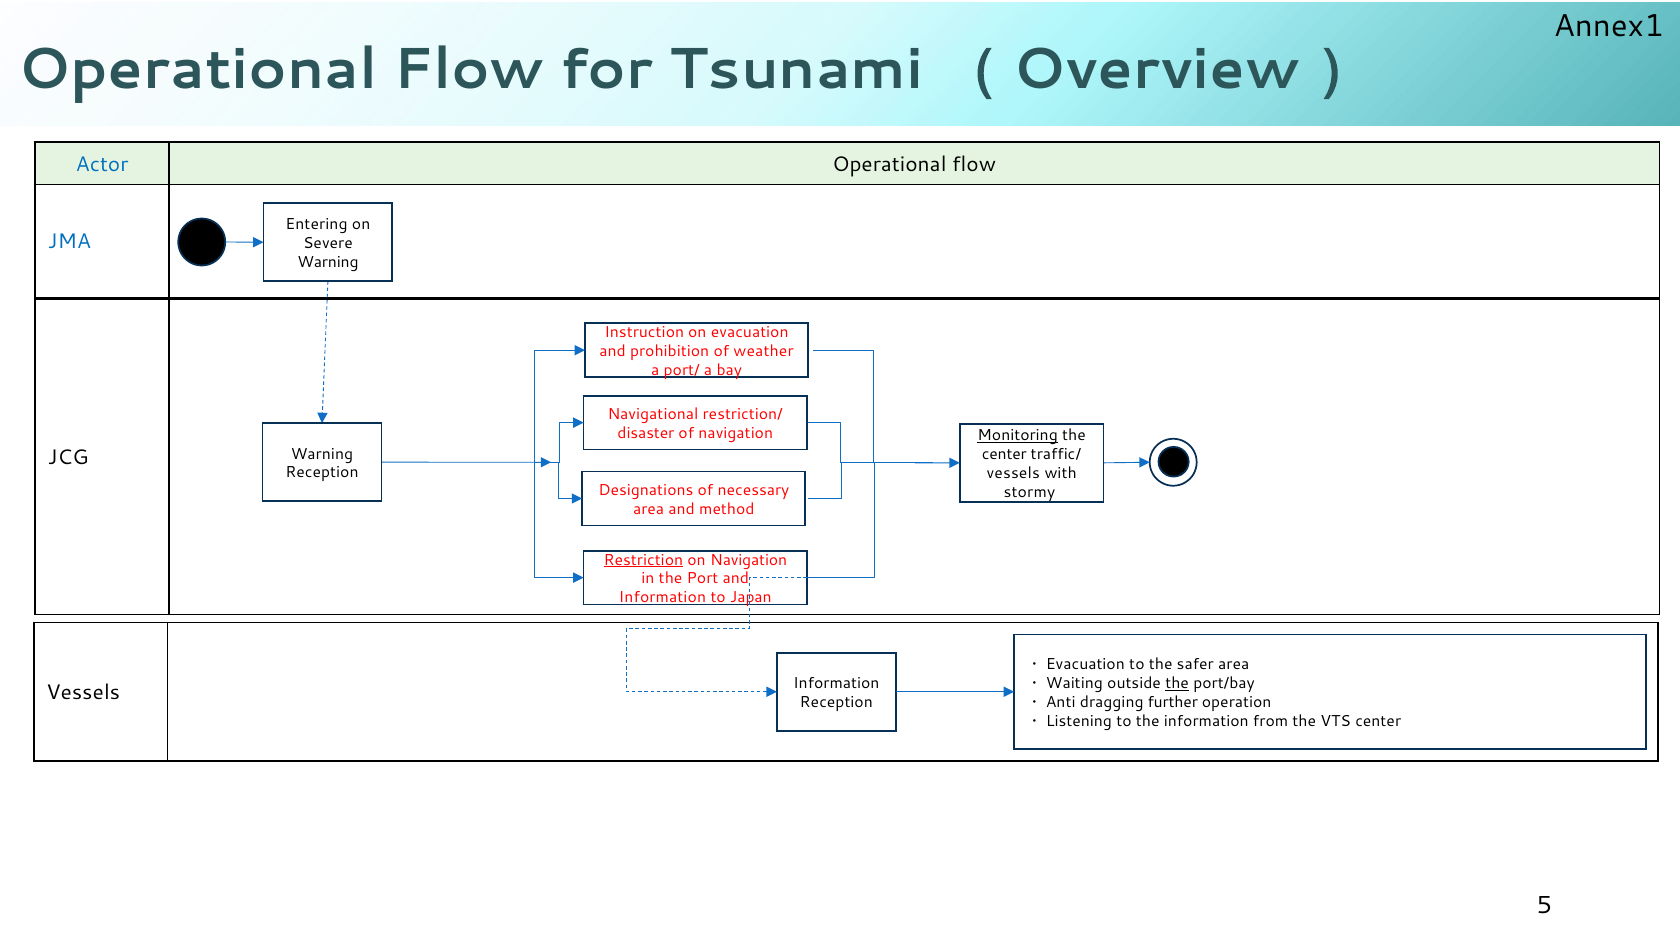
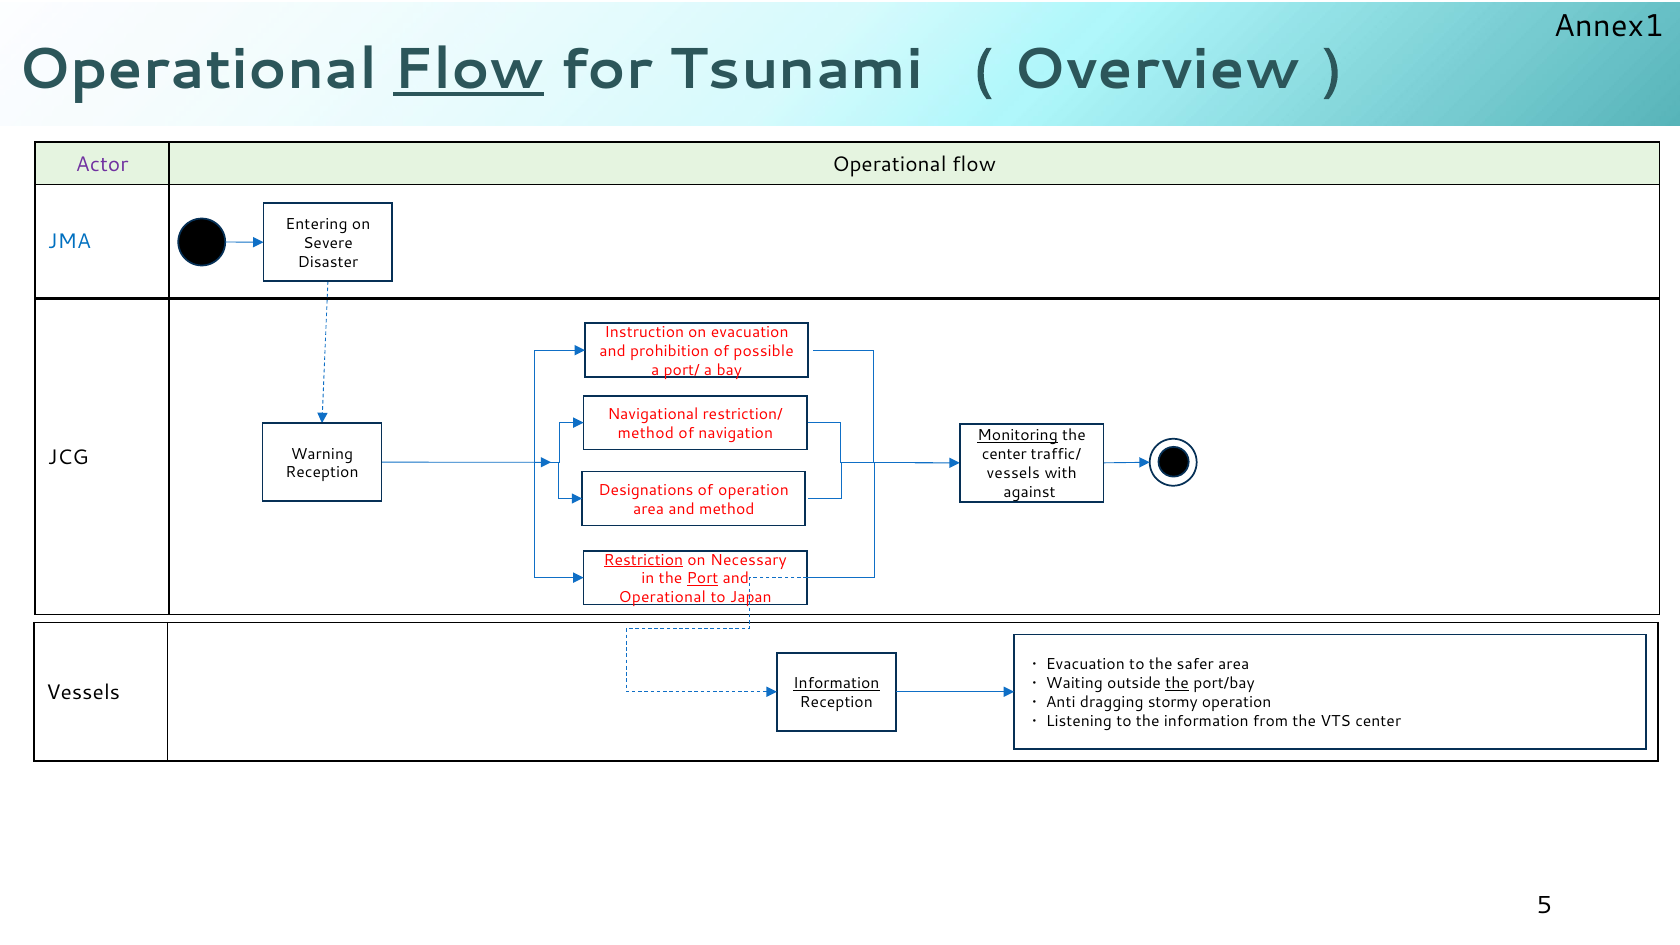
Flow at (469, 69) underline: none -> present
Actor colour: blue -> purple
Warning at (328, 262): Warning -> Disaster
weather: weather -> possible
disaster at (646, 433): disaster -> method
of necessary: necessary -> operation
stormy: stormy -> against
on Navigation: Navigation -> Necessary
Port underline: none -> present
Information at (662, 598): Information -> Operational
Information at (836, 683) underline: none -> present
further: further -> stormy
